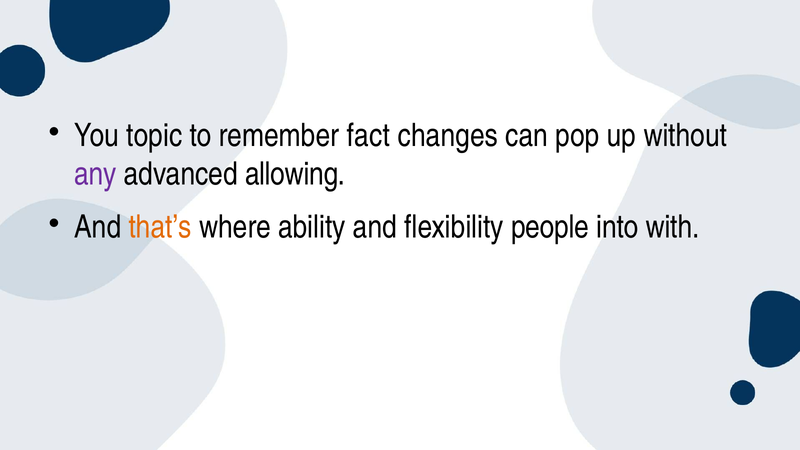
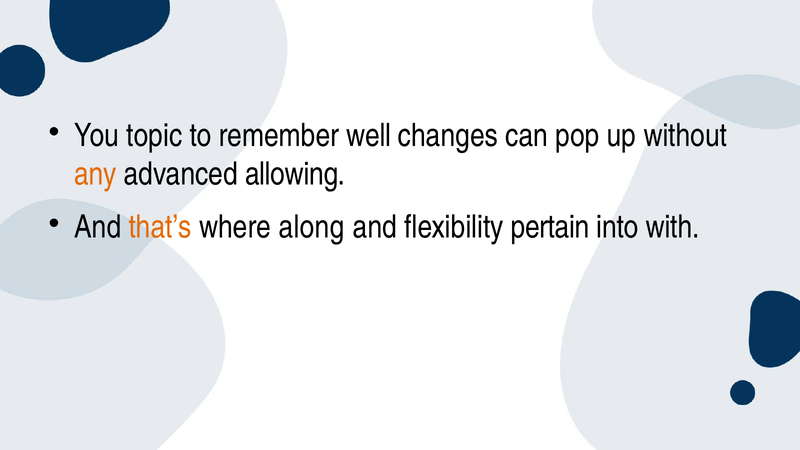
fact: fact -> well
any colour: purple -> orange
ability: ability -> along
people: people -> pertain
